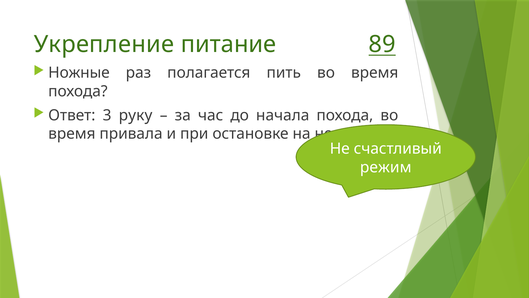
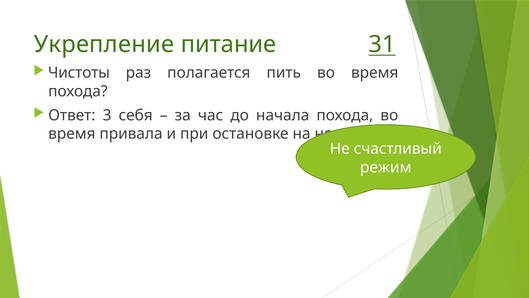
89: 89 -> 31
Ножные: Ножные -> Чистоты
руку: руку -> себя
